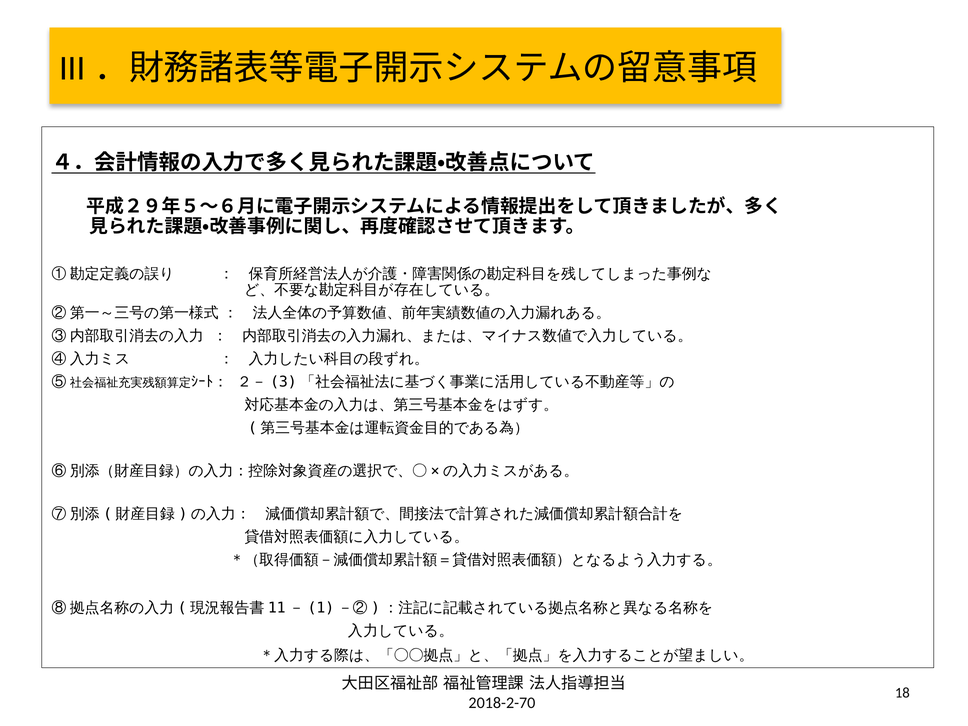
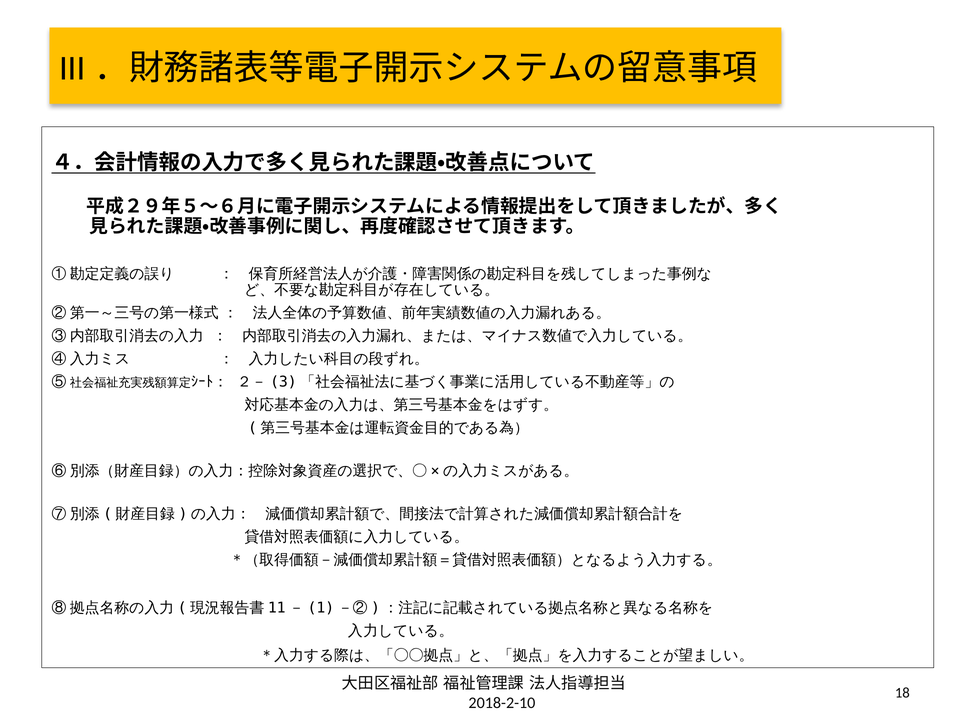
2018-2-70: 2018-2-70 -> 2018-2-10
